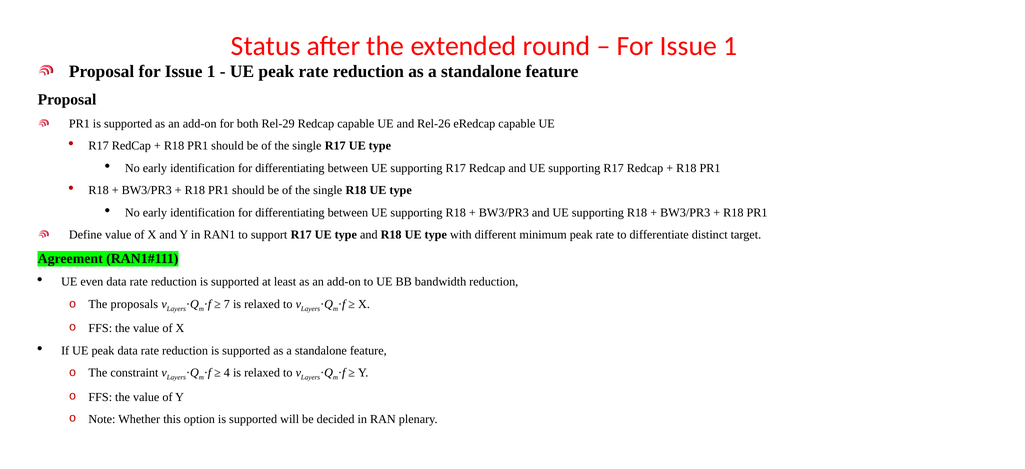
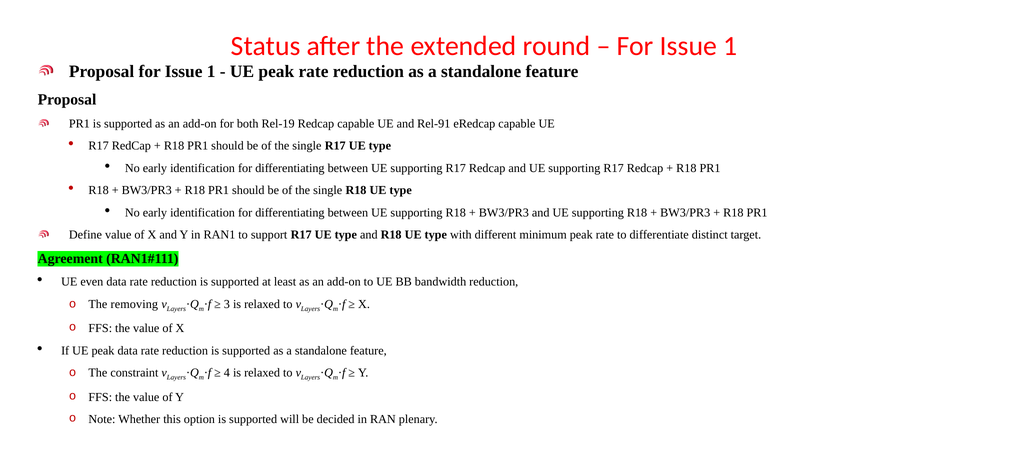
Rel-29: Rel-29 -> Rel-19
Rel-26: Rel-26 -> Rel-91
proposals: proposals -> removing
7: 7 -> 3
